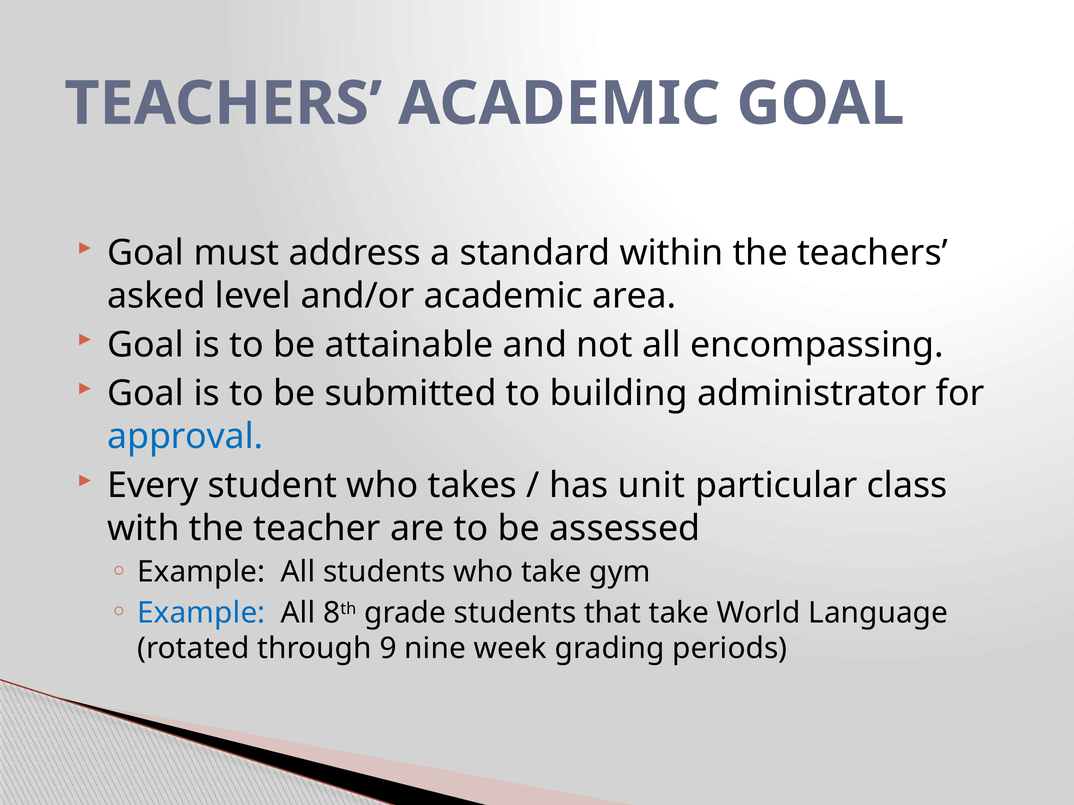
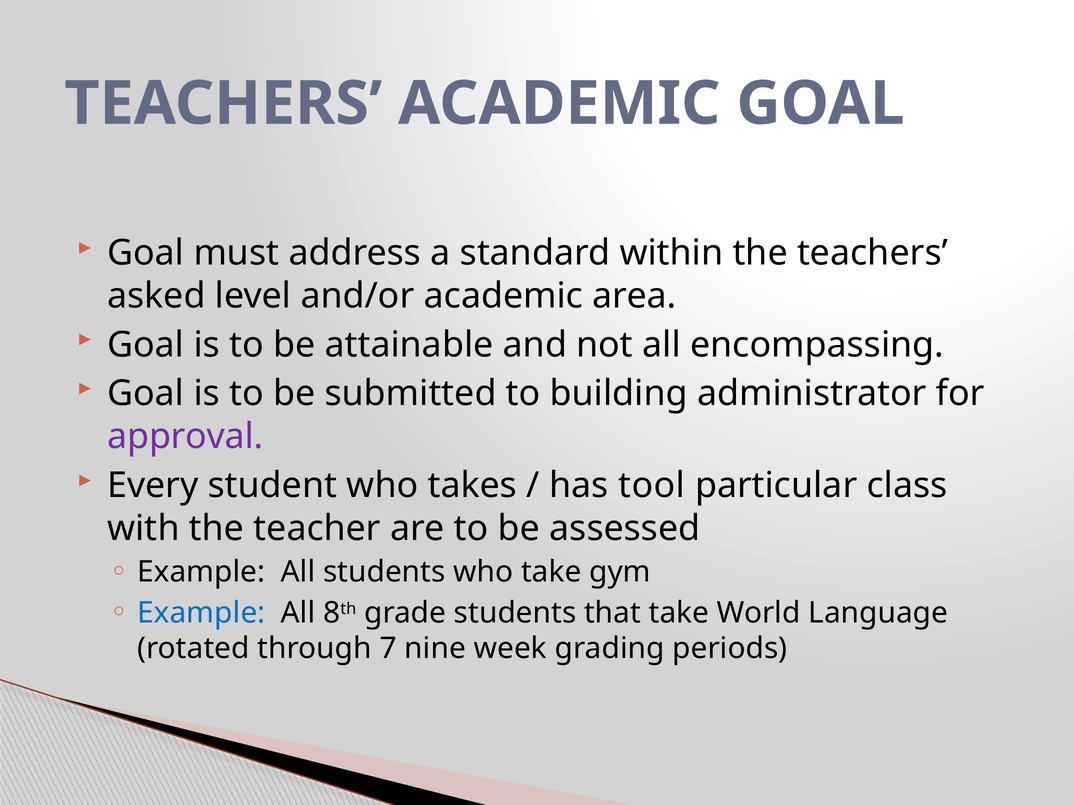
approval colour: blue -> purple
unit: unit -> tool
9: 9 -> 7
